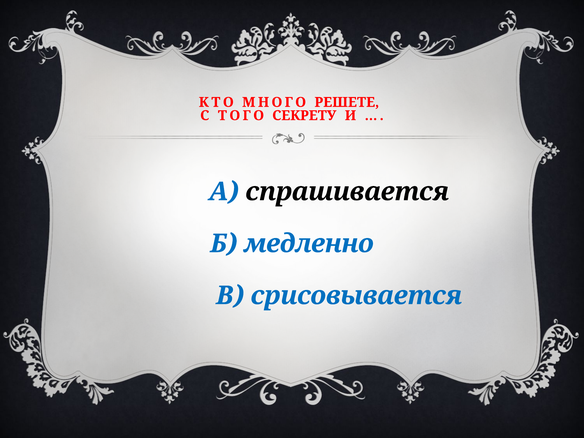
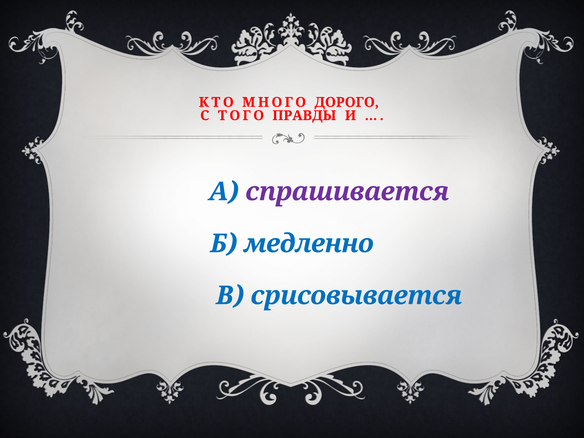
РЕШЕТЕ: РЕШЕТЕ -> ДОРОГО
СЕКРЕТУ: СЕКРЕТУ -> ПРАВДЫ
спрашивается colour: black -> purple
